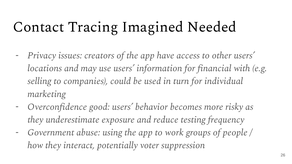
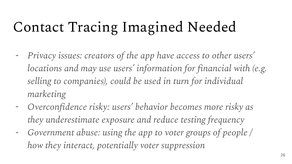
Overconfidence good: good -> risky
to work: work -> voter
